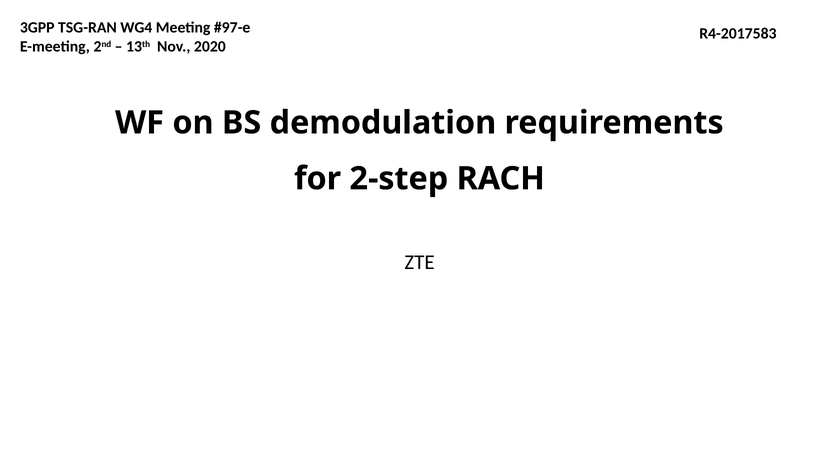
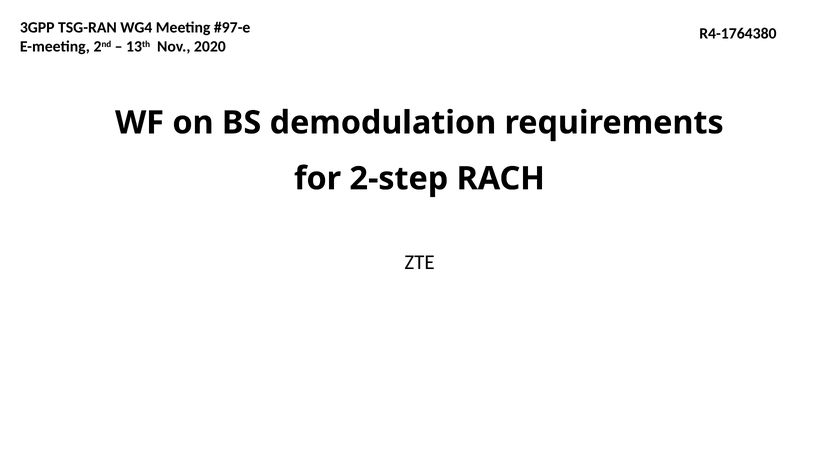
R4-2017583: R4-2017583 -> R4-1764380
